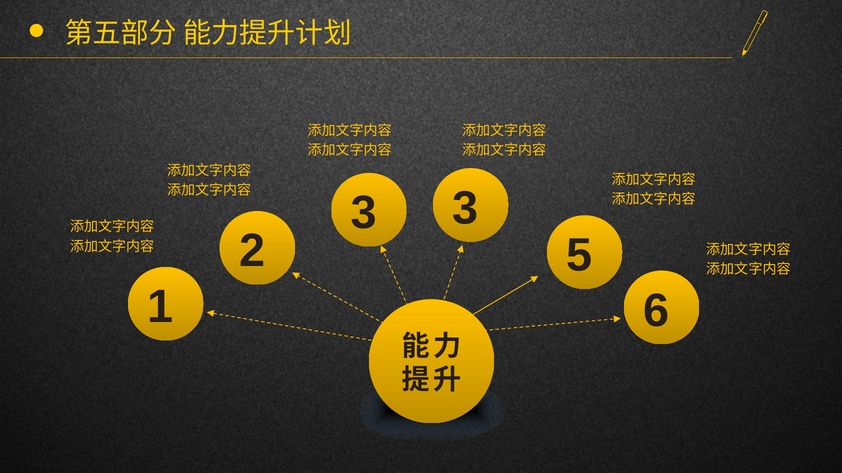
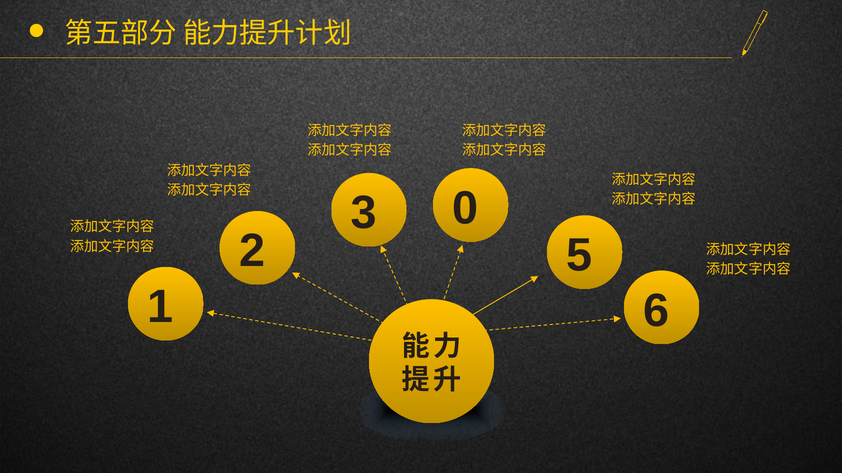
3 3: 3 -> 0
